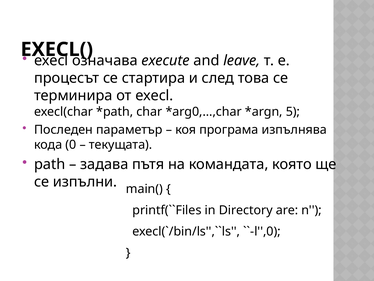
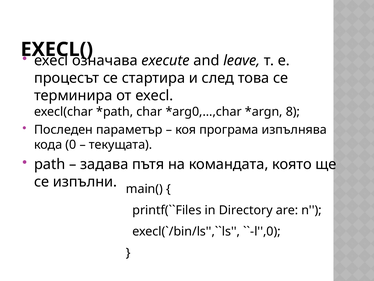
5: 5 -> 8
